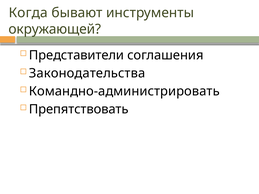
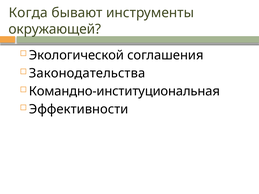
Представители: Представители -> Экологической
Командно-администрировать: Командно-администрировать -> Командно-институциональная
Препятствовать: Препятствовать -> Эффективности
